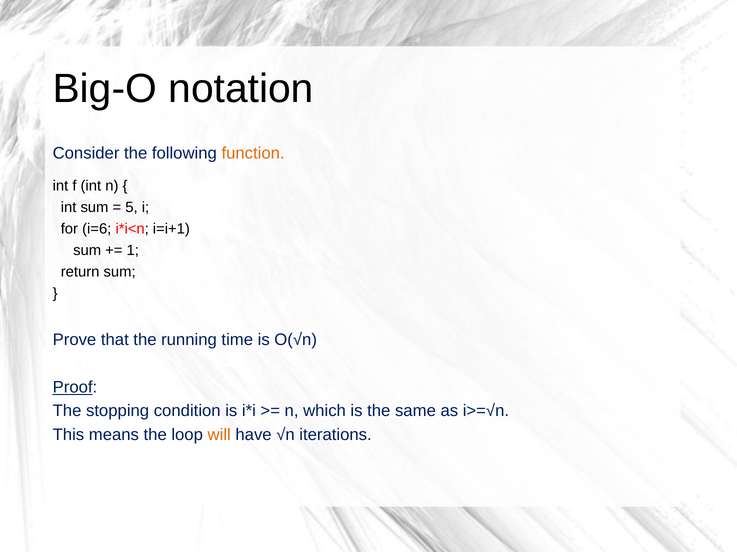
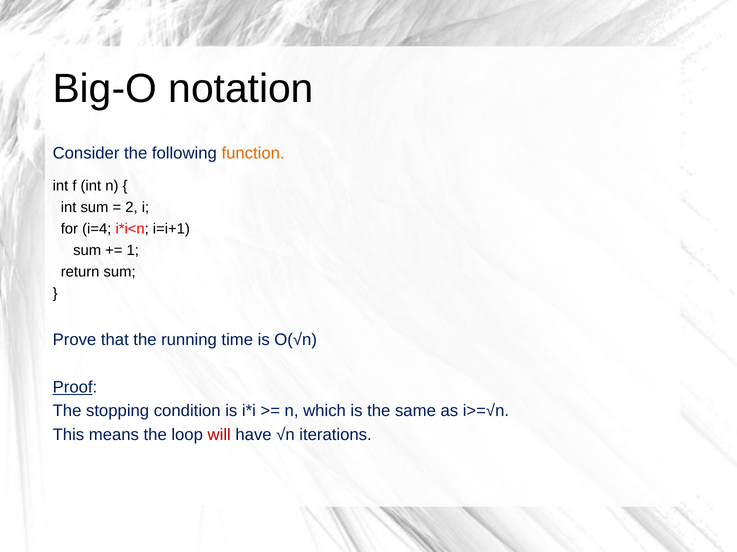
5: 5 -> 2
i=6: i=6 -> i=4
will colour: orange -> red
